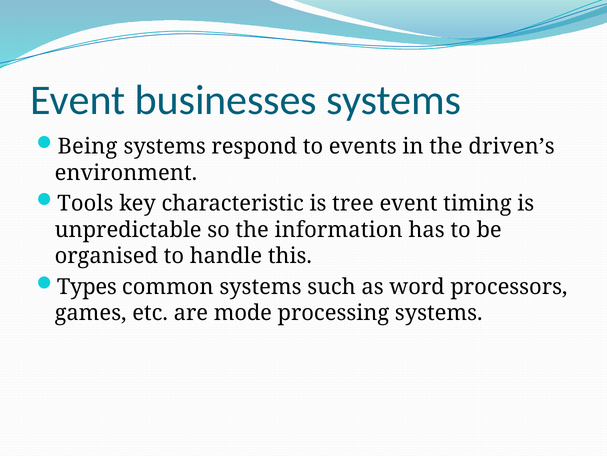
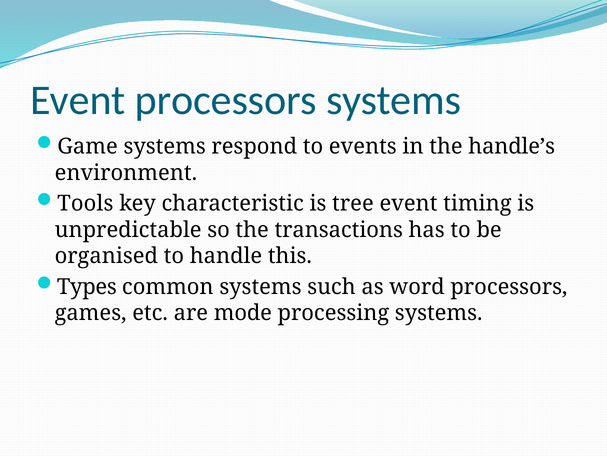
Event businesses: businesses -> processors
Being: Being -> Game
driven’s: driven’s -> handle’s
information: information -> transactions
